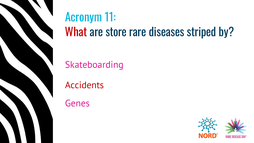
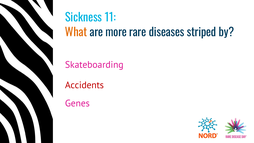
Acronym: Acronym -> Sickness
What colour: red -> orange
store: store -> more
